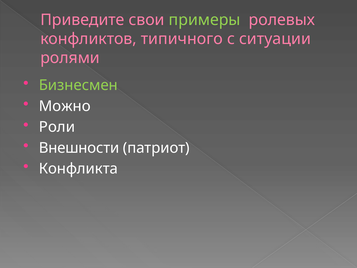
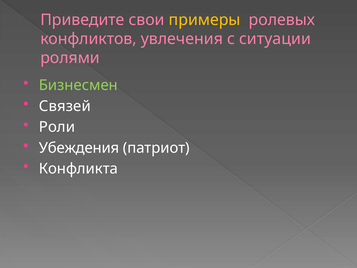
примеры colour: light green -> yellow
типичного: типичного -> увлечения
Можно: Можно -> Связей
Внешности: Внешности -> Убеждения
